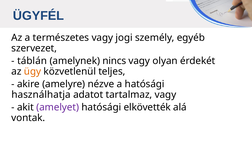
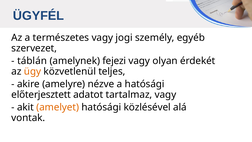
nincs: nincs -> fejezi
használhatja: használhatja -> előterjesztett
amelyet colour: purple -> orange
elkövették: elkövették -> közlésével
